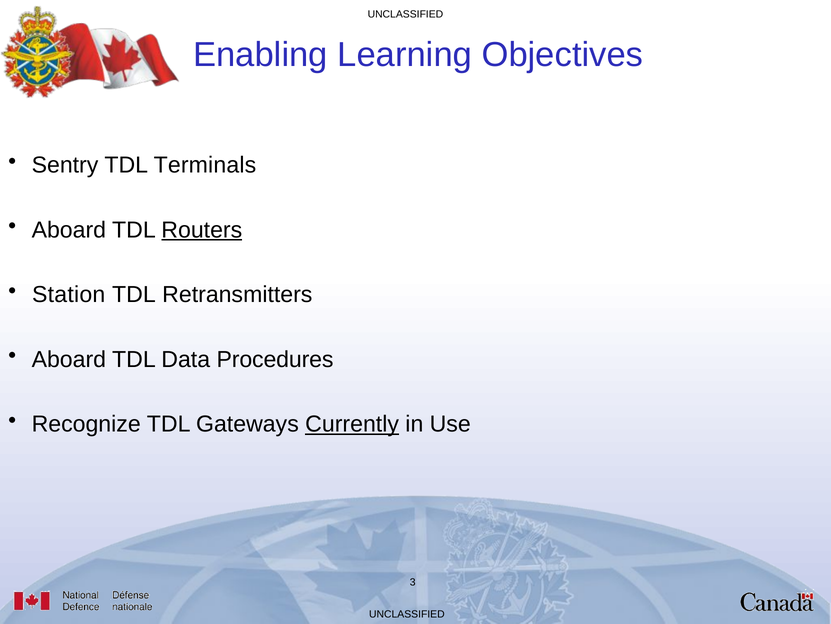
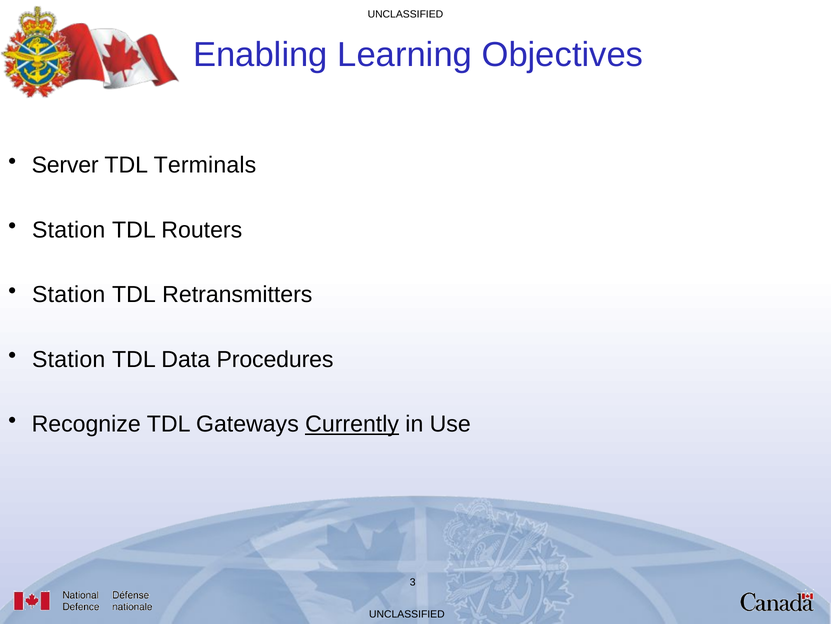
Sentry: Sentry -> Server
Aboard at (69, 230): Aboard -> Station
Routers underline: present -> none
Aboard at (69, 359): Aboard -> Station
